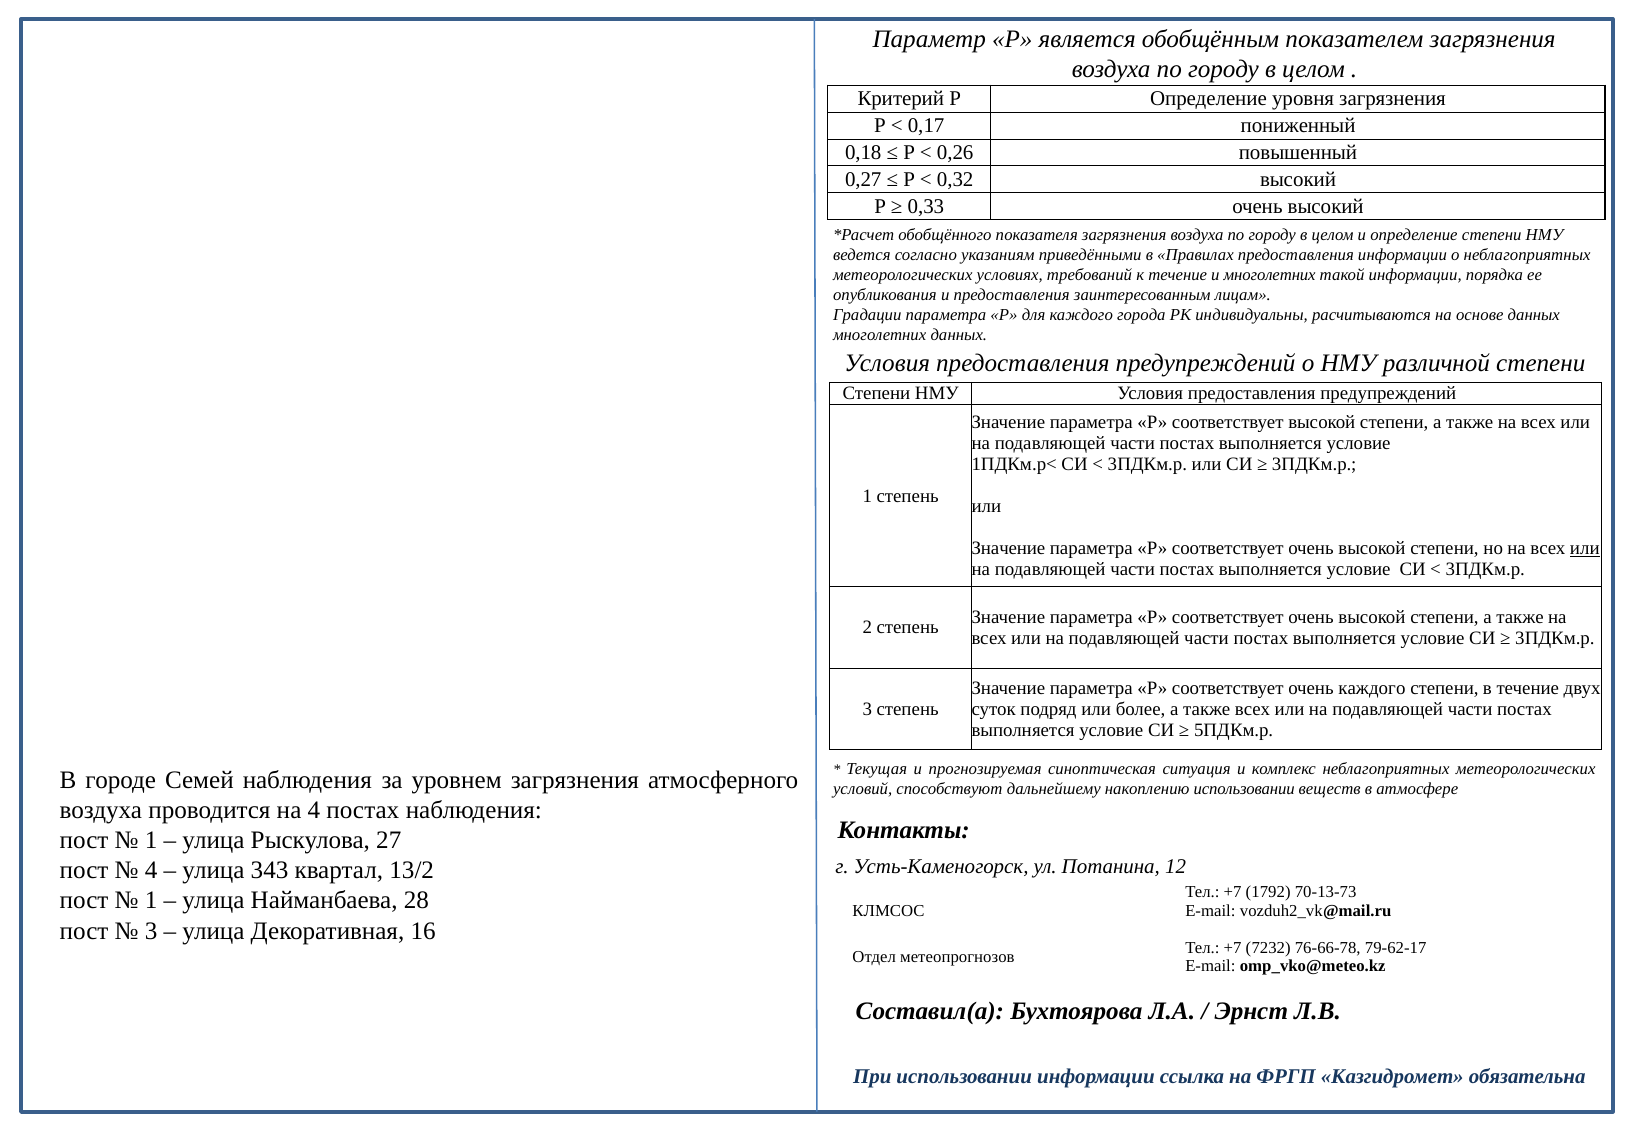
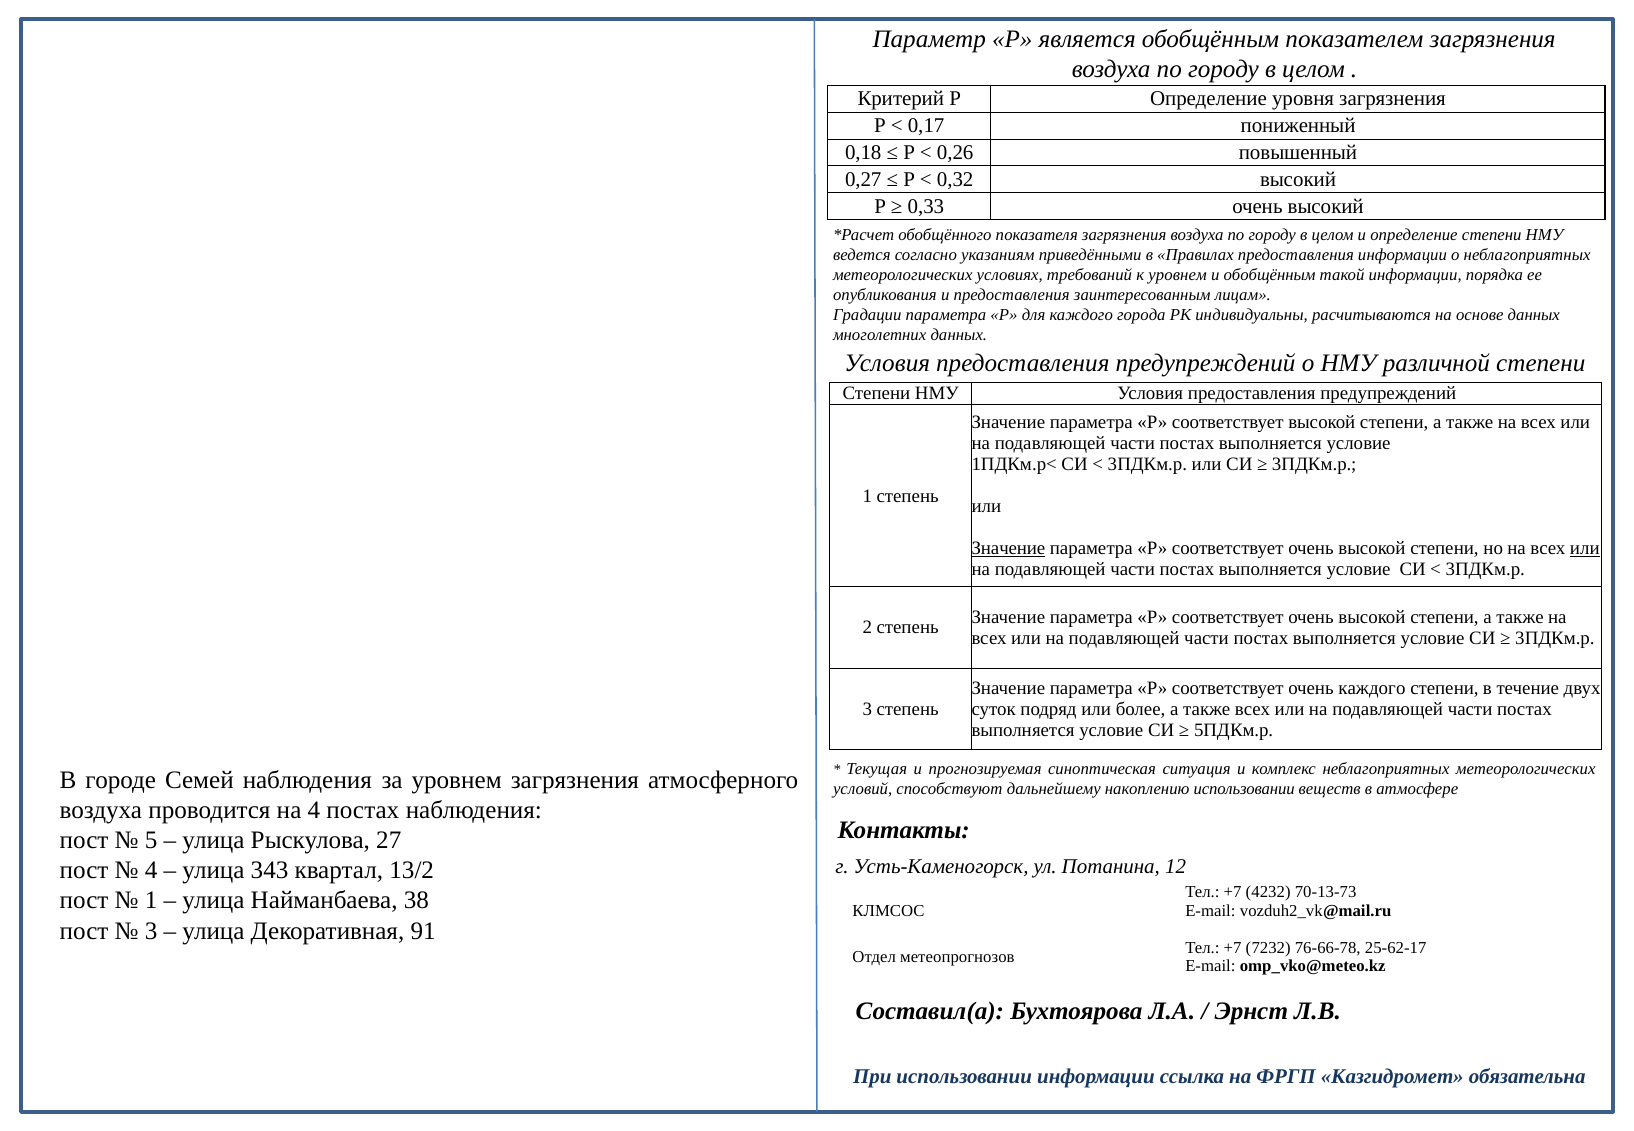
к течение: течение -> уровнем
и многолетних: многолетних -> обобщённым
Значение at (1008, 548) underline: none -> present
1 at (151, 840): 1 -> 5
1792: 1792 -> 4232
28: 28 -> 38
16: 16 -> 91
79-62-17: 79-62-17 -> 25-62-17
